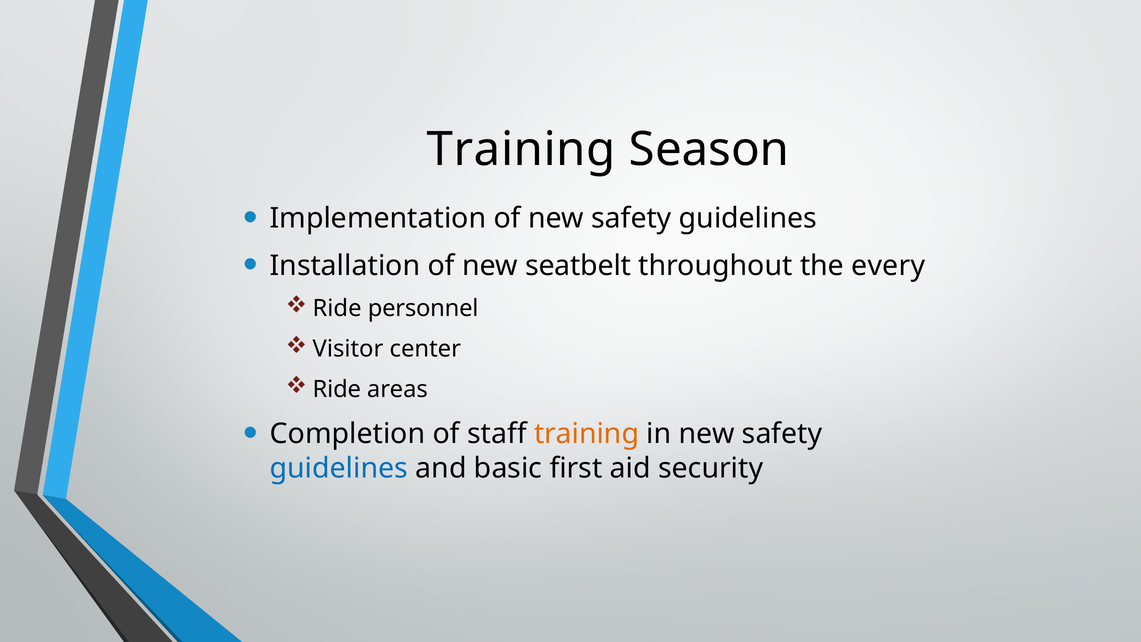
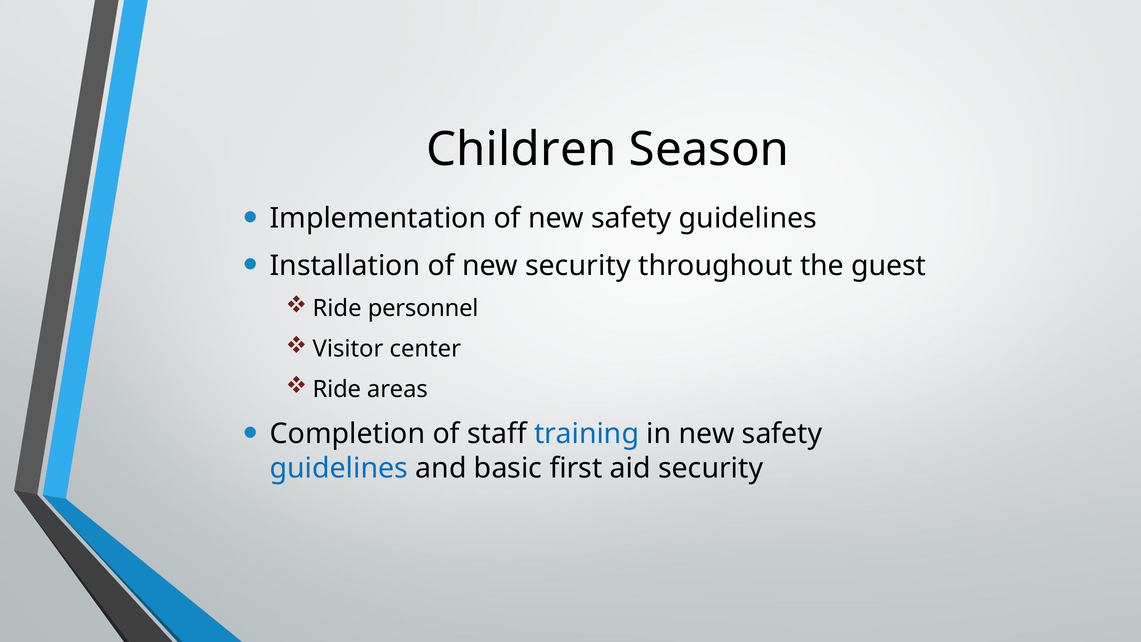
Training at (521, 149): Training -> Children
new seatbelt: seatbelt -> security
every: every -> guest
training at (587, 434) colour: orange -> blue
